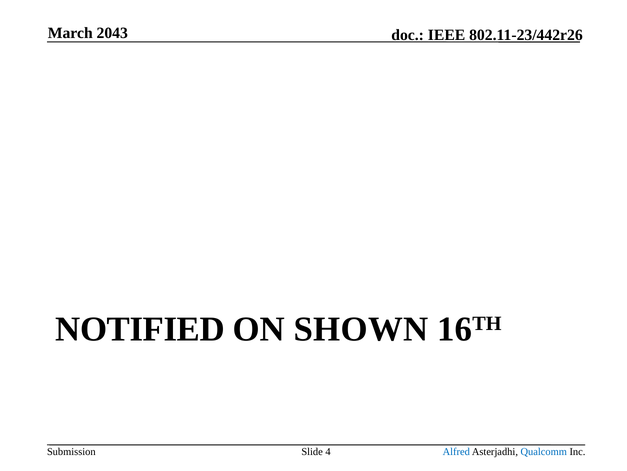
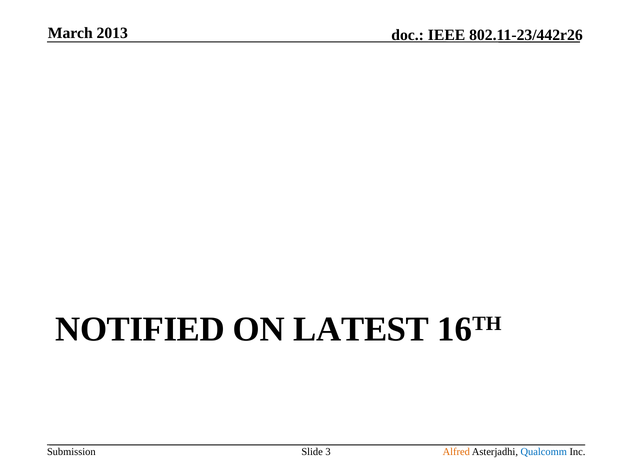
2043: 2043 -> 2013
SHOWN: SHOWN -> LATEST
4: 4 -> 3
Alfred colour: blue -> orange
